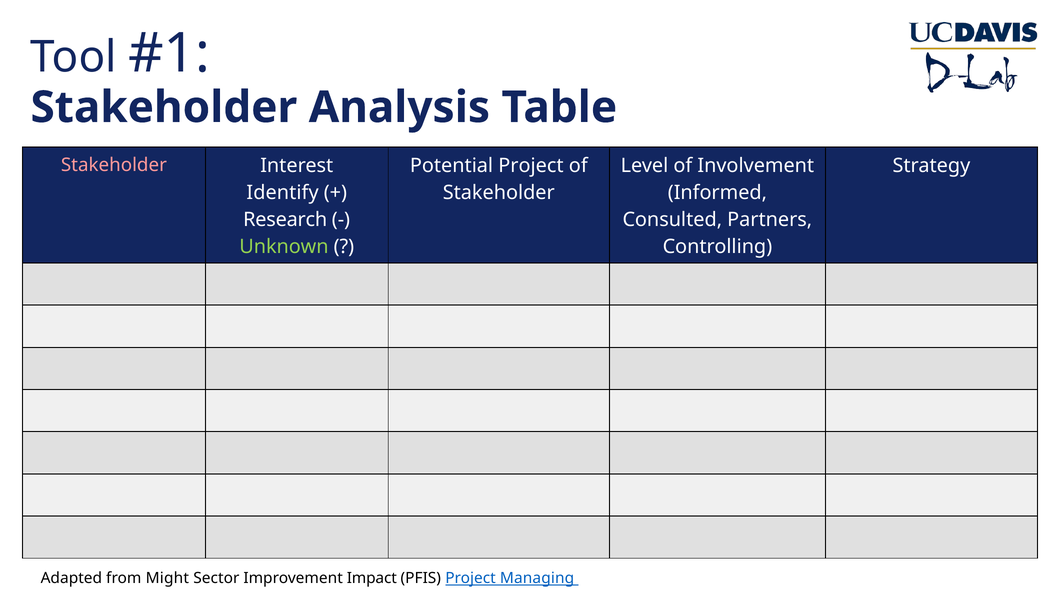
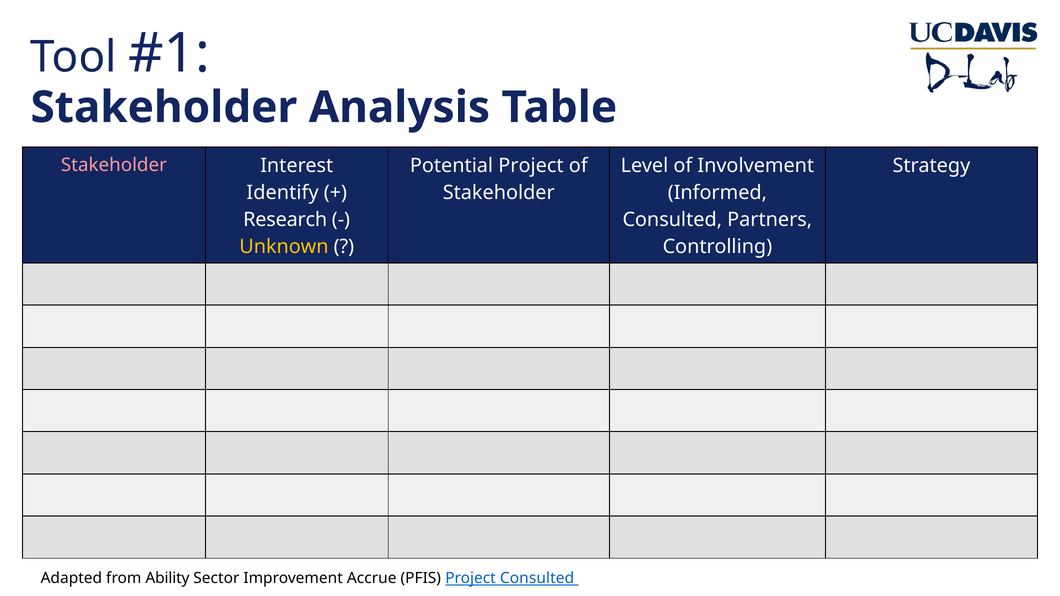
Unknown colour: light green -> yellow
Might: Might -> Ability
Impact: Impact -> Accrue
Project Managing: Managing -> Consulted
